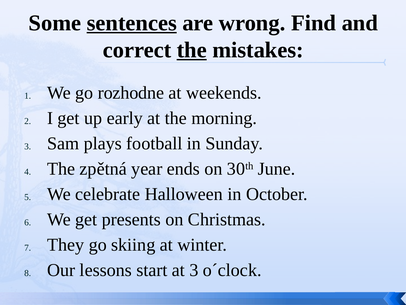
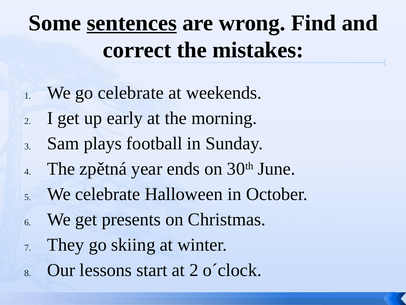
the at (192, 50) underline: present -> none
go rozhodne: rozhodne -> celebrate
at 3: 3 -> 2
